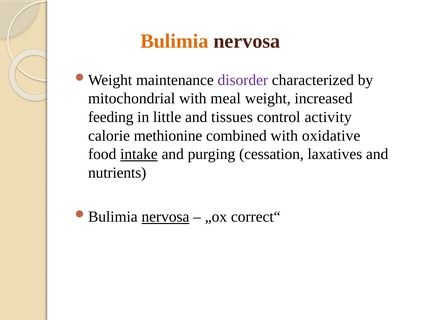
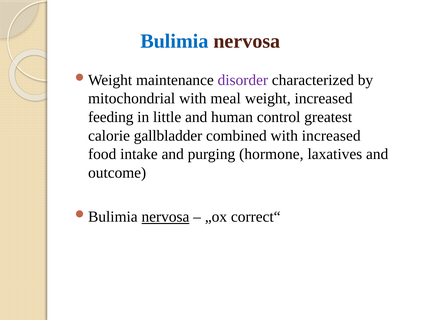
Bulimia colour: orange -> blue
tissues: tissues -> human
activity: activity -> greatest
methionine: methionine -> gallbladder
with oxidative: oxidative -> increased
intake underline: present -> none
cessation: cessation -> hormone
nutrients: nutrients -> outcome
